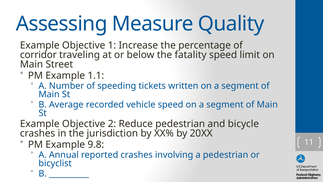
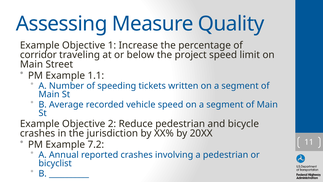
fatality: fatality -> project
9.8: 9.8 -> 7.2
